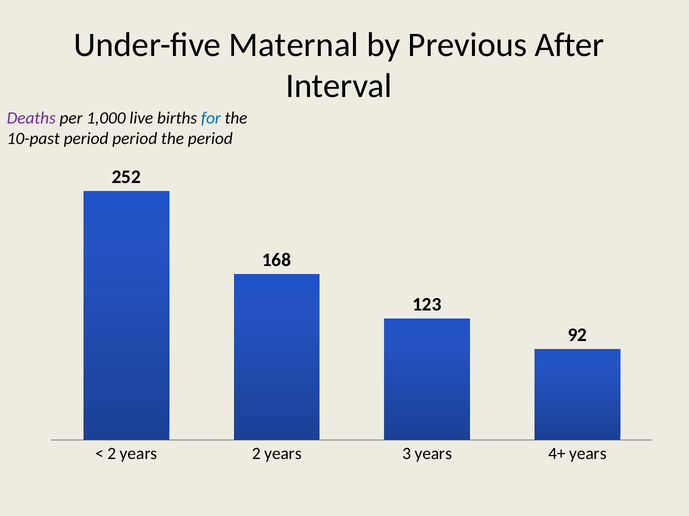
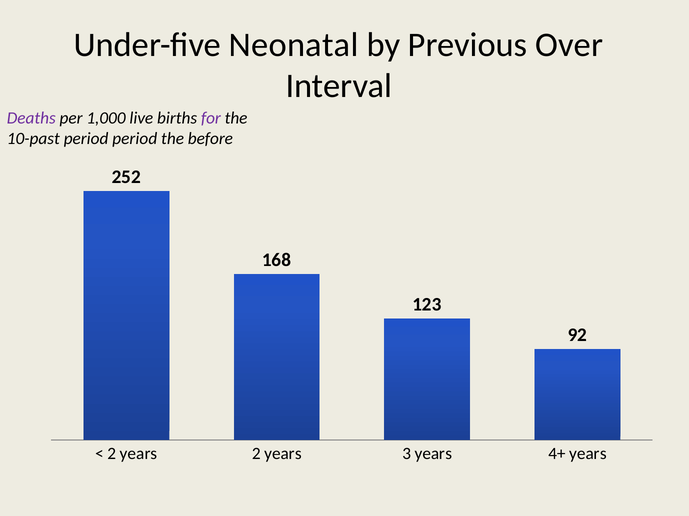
Maternal: Maternal -> Neonatal
After: After -> Over
for colour: blue -> purple
the period: period -> before
